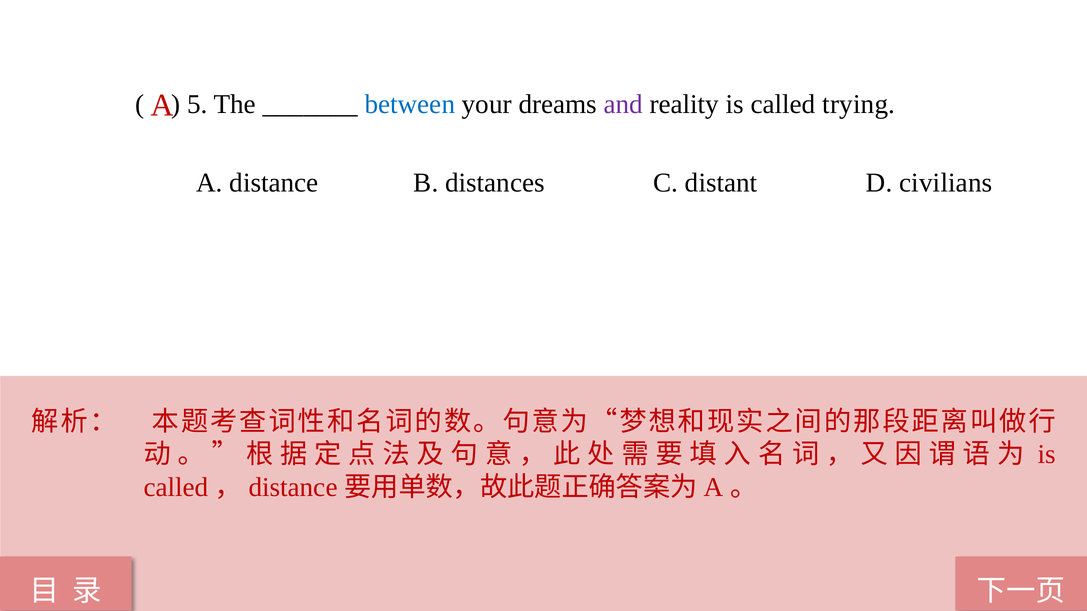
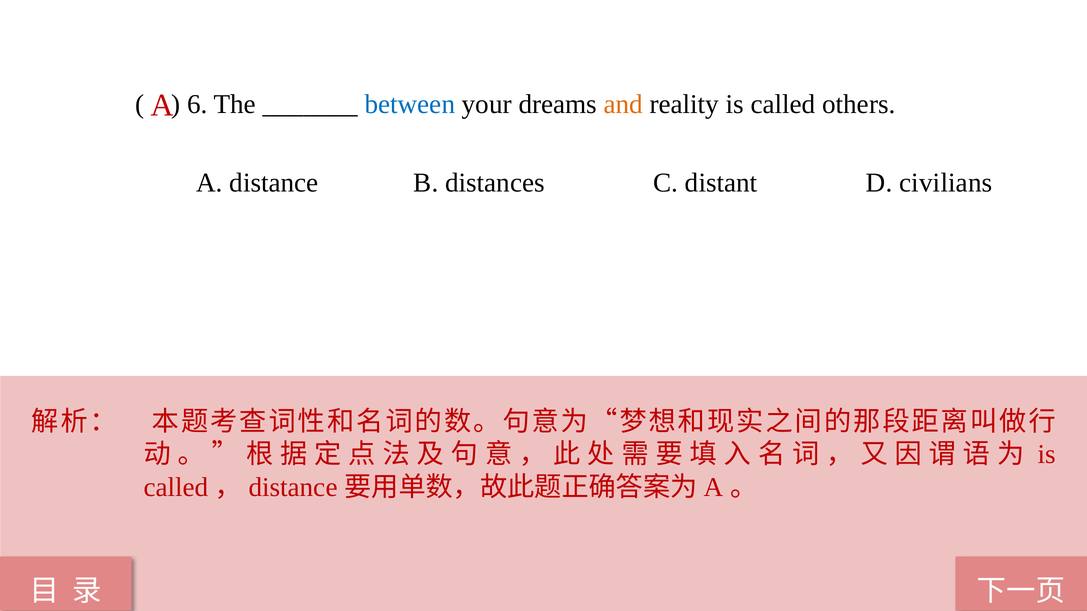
5: 5 -> 6
and colour: purple -> orange
trying: trying -> others
